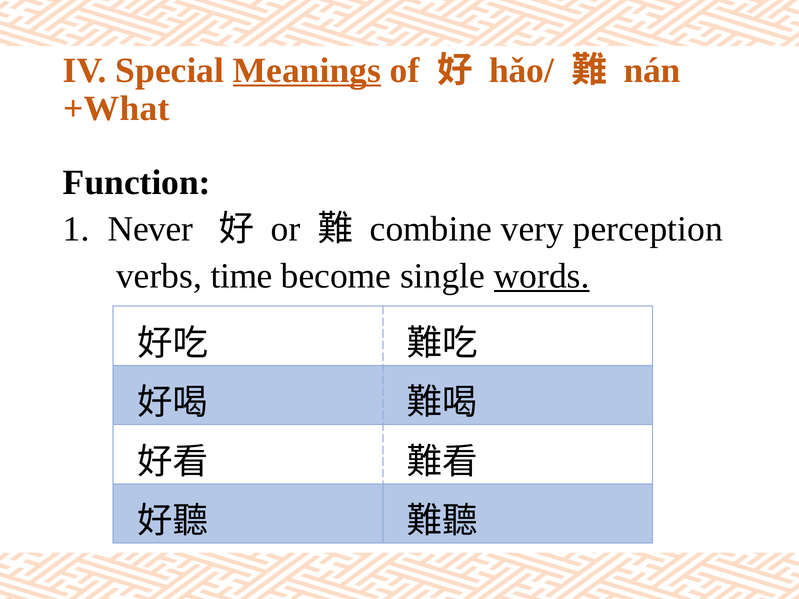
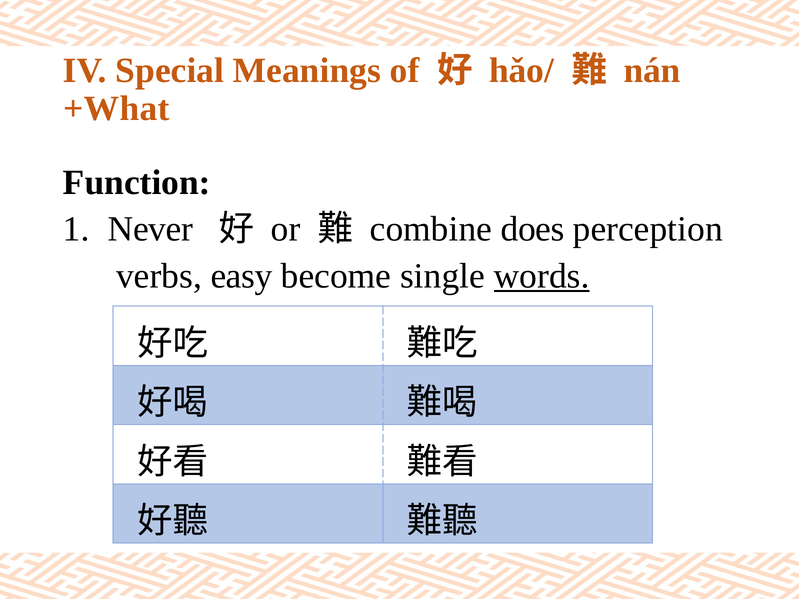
Meanings underline: present -> none
very: very -> does
time: time -> easy
